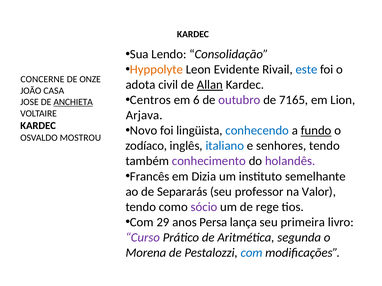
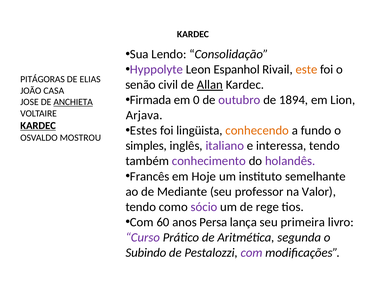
Hyppolyte colour: orange -> purple
Evidente: Evidente -> Espanhol
este colour: blue -> orange
CONCERNE: CONCERNE -> PITÁGORAS
ONZE: ONZE -> ELIAS
adota: adota -> senão
Centros: Centros -> Firmada
6: 6 -> 0
7165: 7165 -> 1894
KARDEC at (38, 126) underline: none -> present
Novo: Novo -> Estes
conhecendo colour: blue -> orange
fundo underline: present -> none
zodíaco: zodíaco -> simples
italiano colour: blue -> purple
senhores: senhores -> interessa
Dizia: Dizia -> Hoje
Separarás: Separarás -> Mediante
29: 29 -> 60
Morena: Morena -> Subindo
com at (252, 253) colour: blue -> purple
